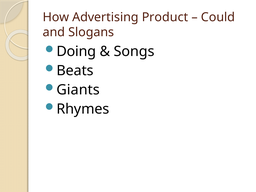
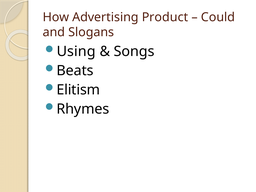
Doing: Doing -> Using
Giants: Giants -> Elitism
